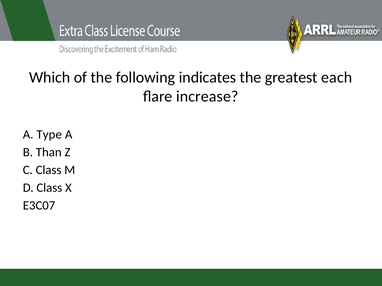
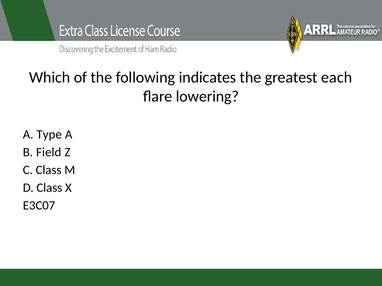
increase: increase -> lowering
Than: Than -> Field
